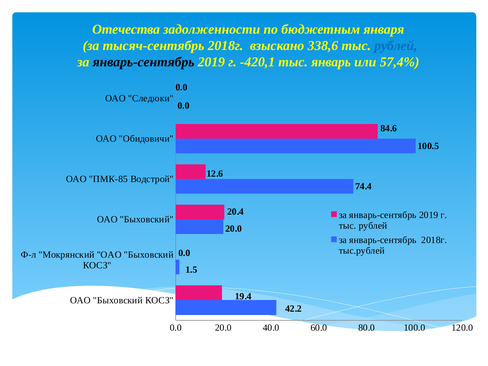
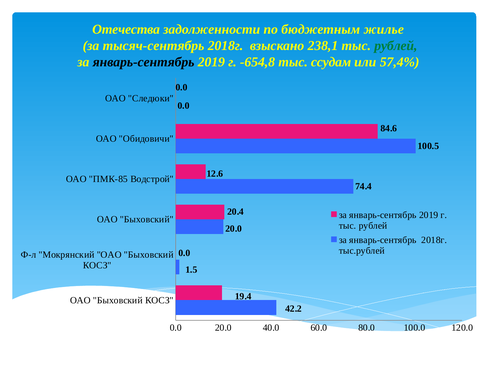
января: января -> жилье
338,6: 338,6 -> 238,1
рублей at (396, 46) colour: blue -> green
-420,1: -420,1 -> -654,8
январь: январь -> ссудам
